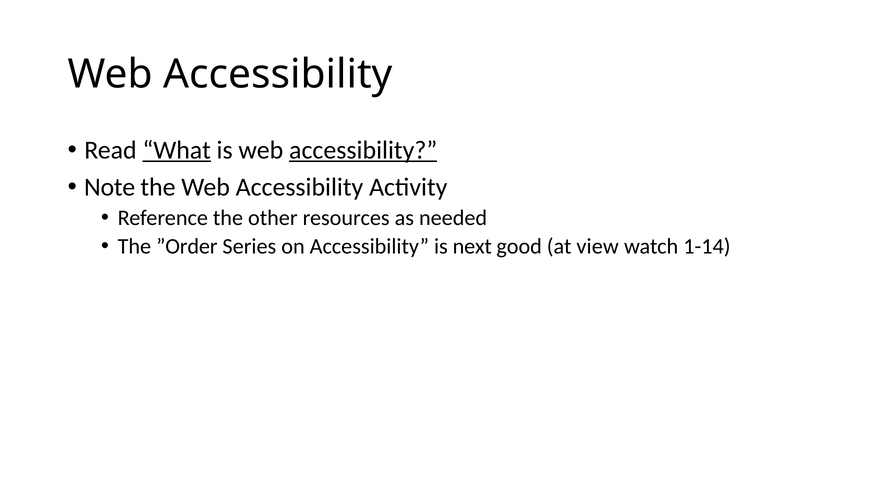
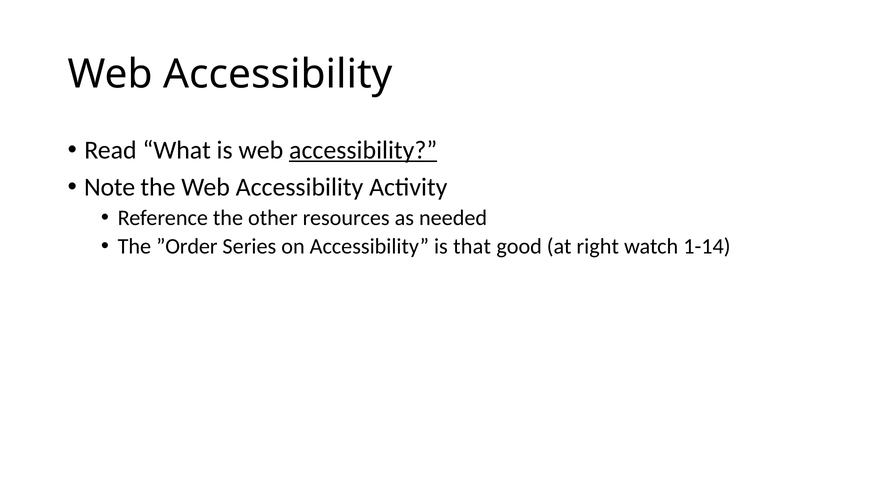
What underline: present -> none
next: next -> that
view: view -> right
